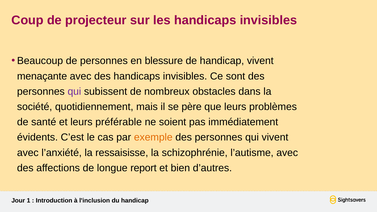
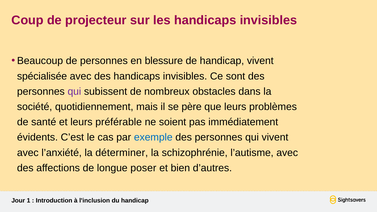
menaçante: menaçante -> spécialisée
exemple colour: orange -> blue
ressaisisse: ressaisisse -> déterminer
report: report -> poser
